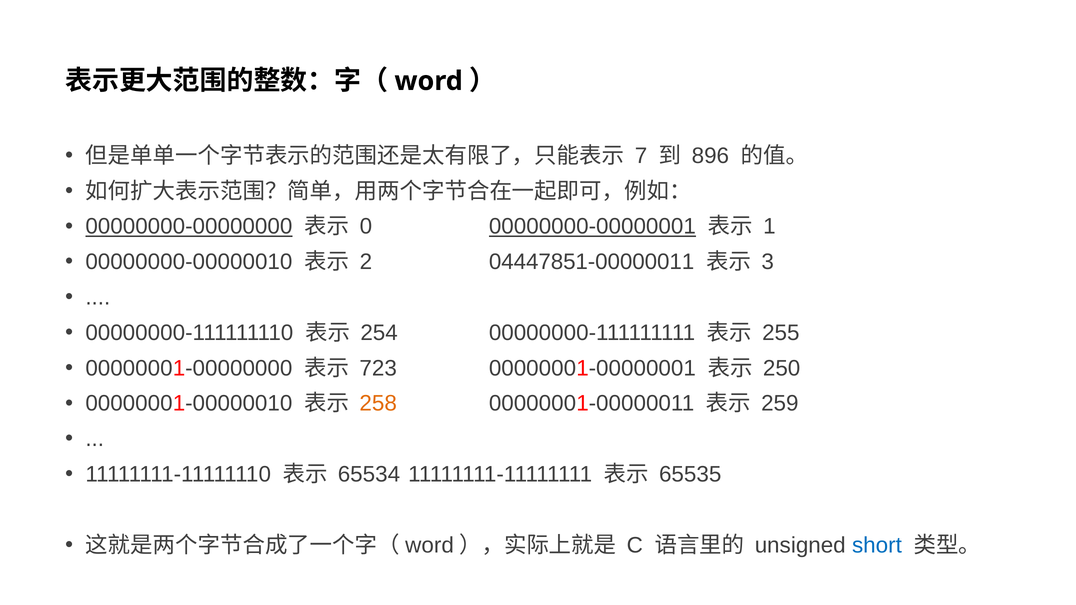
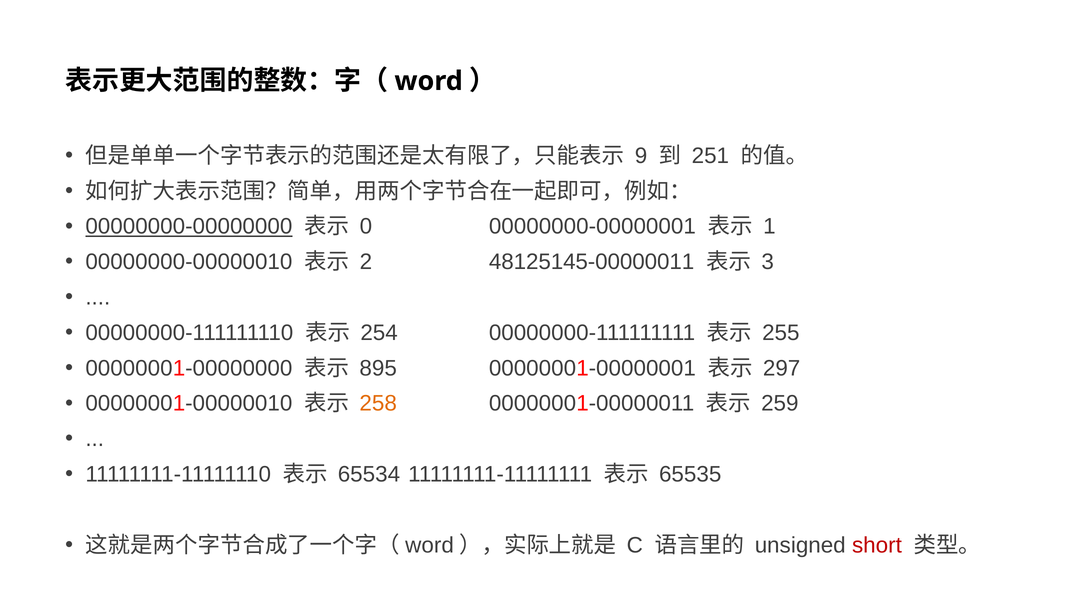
7: 7 -> 9
896: 896 -> 251
00000000-00000001 underline: present -> none
04447851-00000011: 04447851-00000011 -> 48125145-00000011
723: 723 -> 895
250: 250 -> 297
short colour: blue -> red
